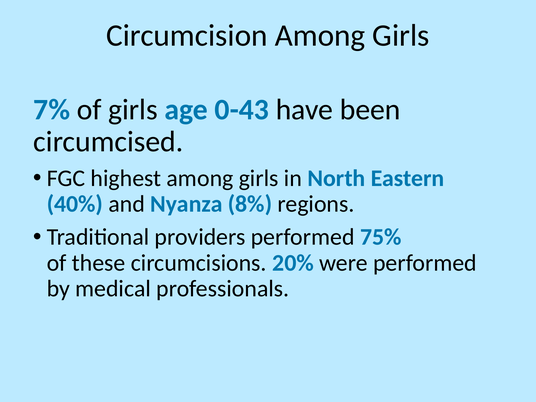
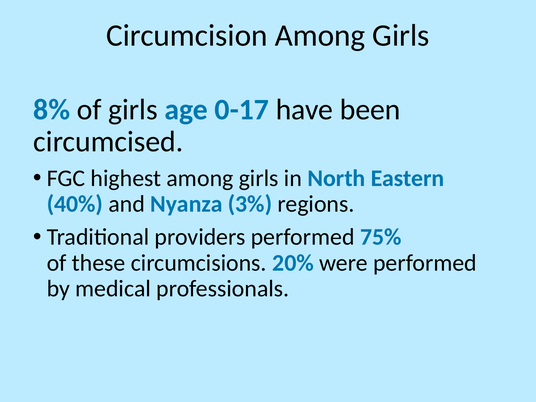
7%: 7% -> 8%
0-43: 0-43 -> 0-17
8%: 8% -> 3%
